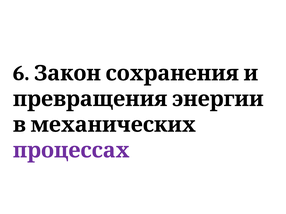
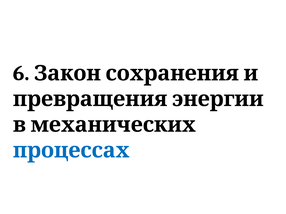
процессах colour: purple -> blue
